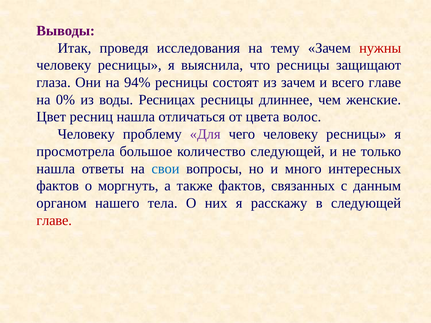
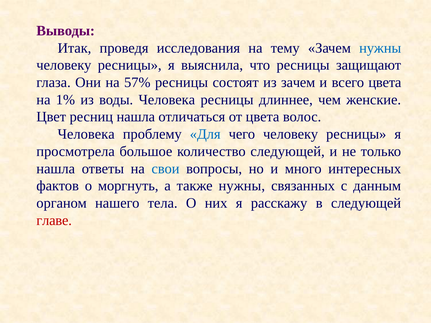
нужны at (380, 48) colour: red -> blue
94%: 94% -> 57%
всего главе: главе -> цвета
0%: 0% -> 1%
воды Ресницах: Ресницах -> Человека
Человеку at (86, 134): Человеку -> Человека
Для colour: purple -> blue
также фактов: фактов -> нужны
